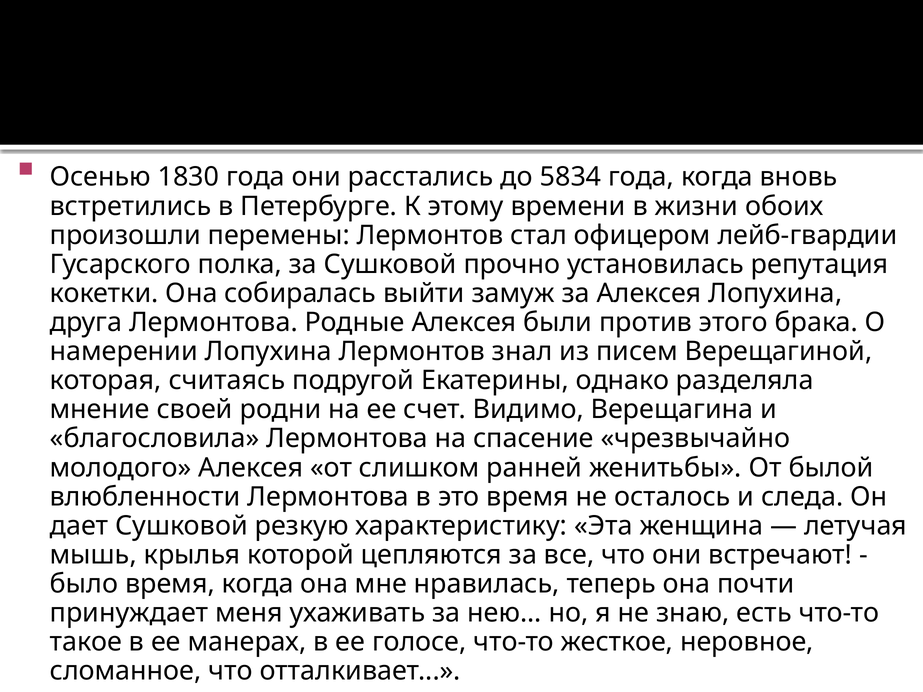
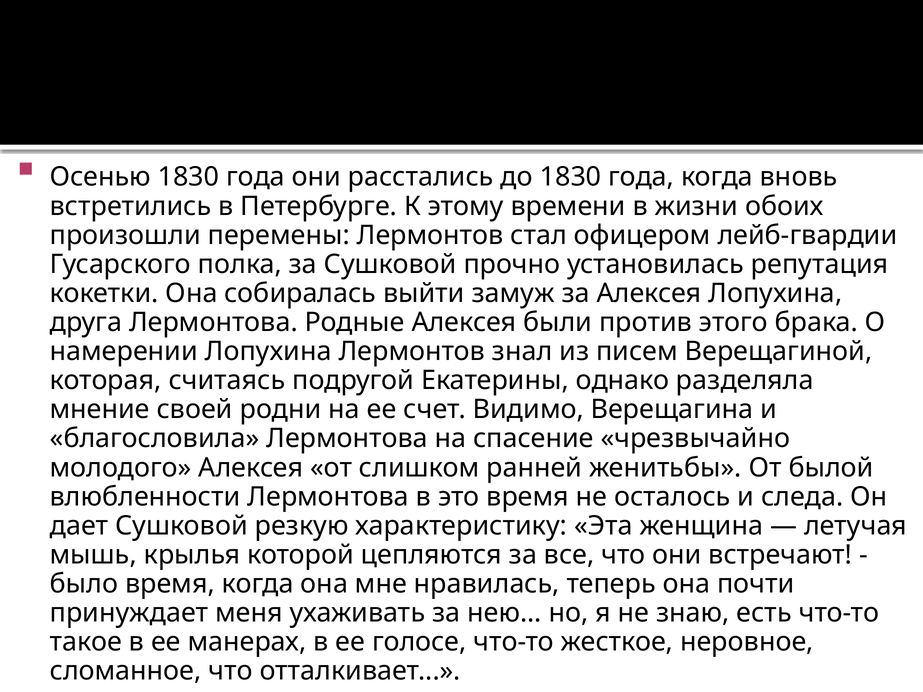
до 5834: 5834 -> 1830
